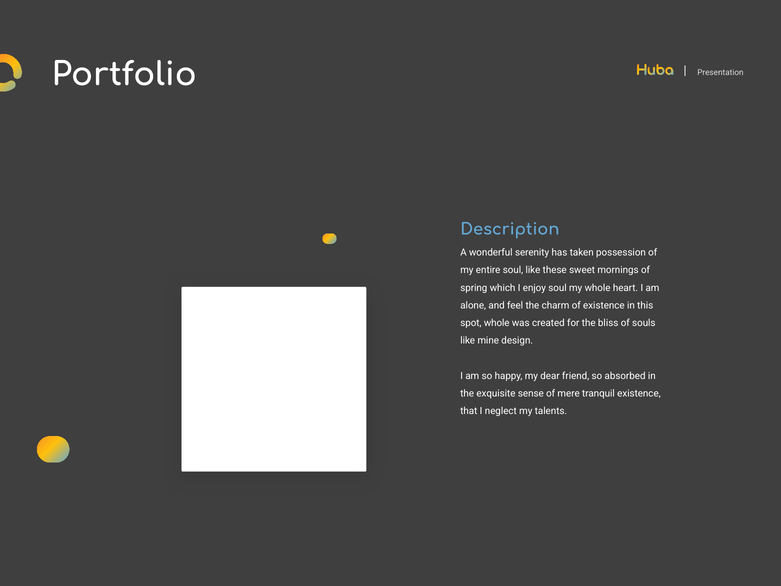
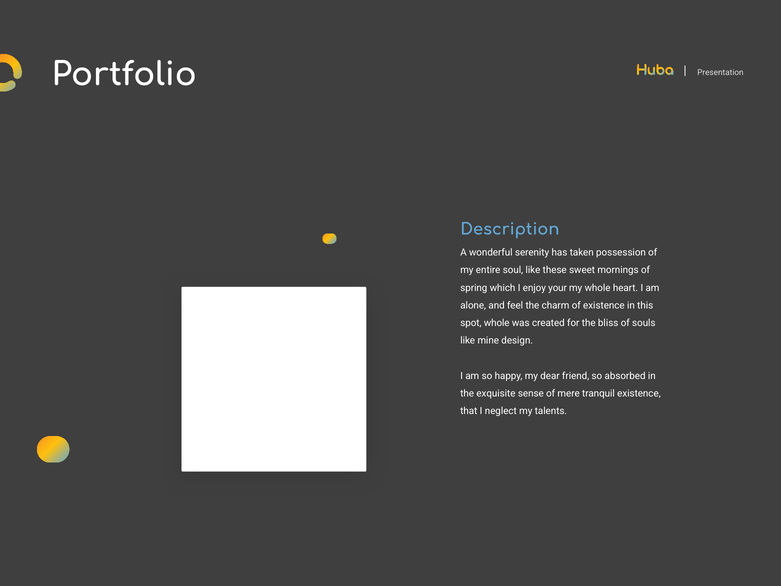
enjoy soul: soul -> your
